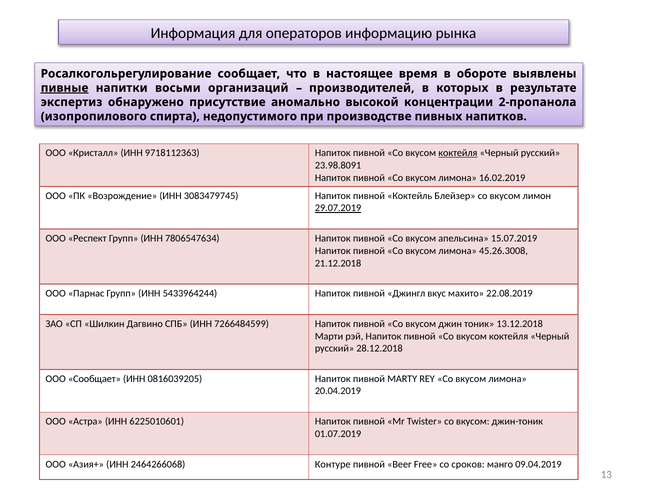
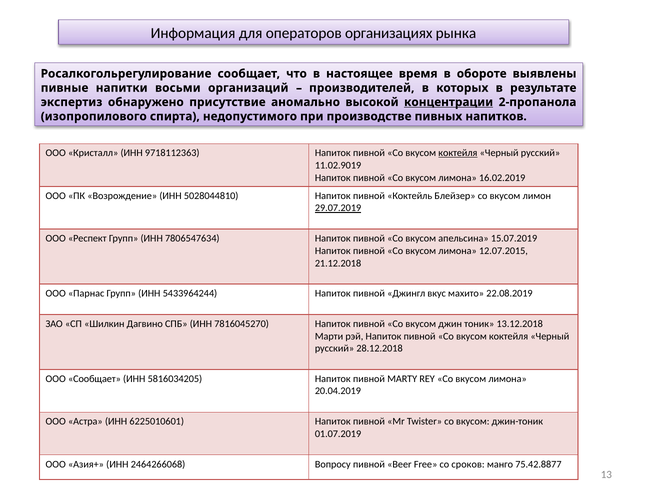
информацию: информацию -> организациях
пивные underline: present -> none
концентрации underline: none -> present
23.98.8091: 23.98.8091 -> 11.02.9019
3083479745: 3083479745 -> 5028044810
45.26.3008: 45.26.3008 -> 12.07.2015
7266484599: 7266484599 -> 7816045270
0816039205: 0816039205 -> 5816034205
Контуре: Контуре -> Вопросу
09.04.2019: 09.04.2019 -> 75.42.8877
